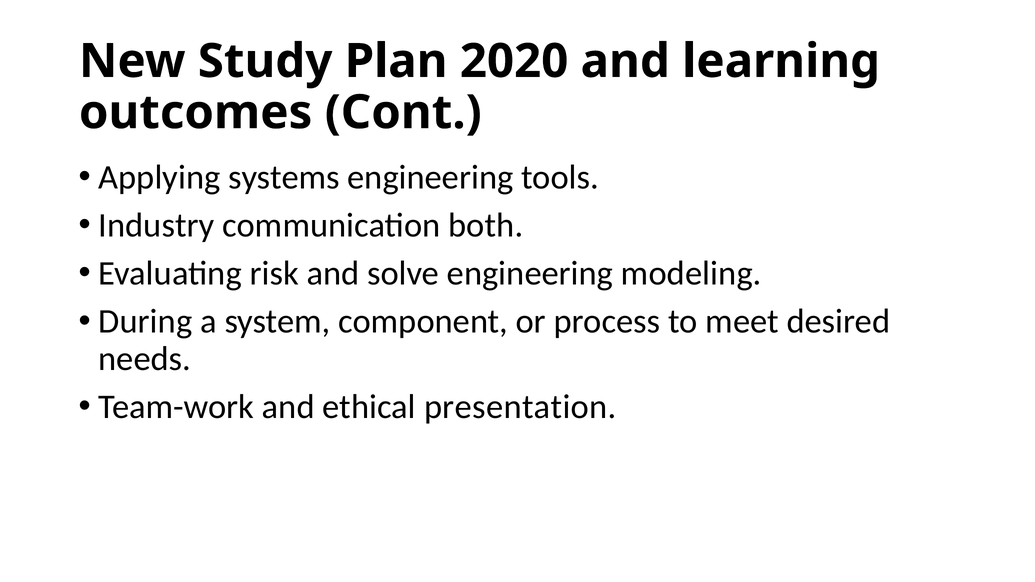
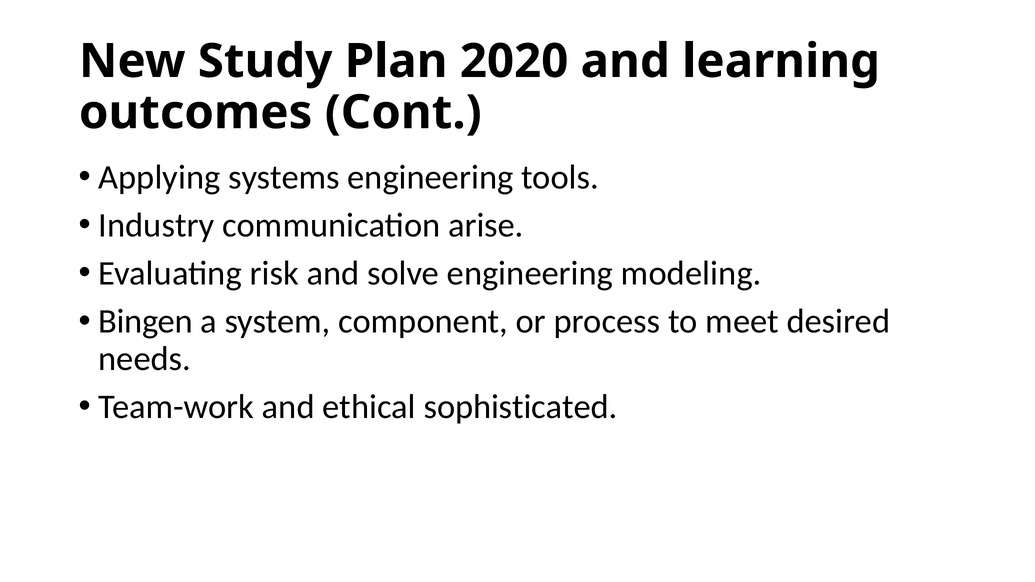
both: both -> arise
During: During -> Bingen
presentation: presentation -> sophisticated
